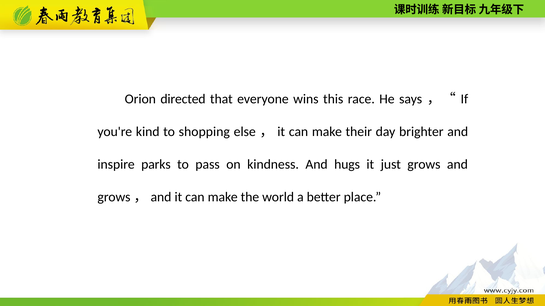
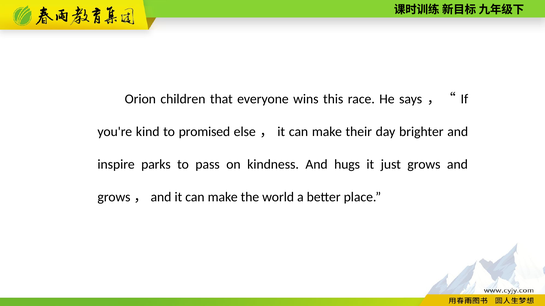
directed: directed -> children
shopping: shopping -> promised
